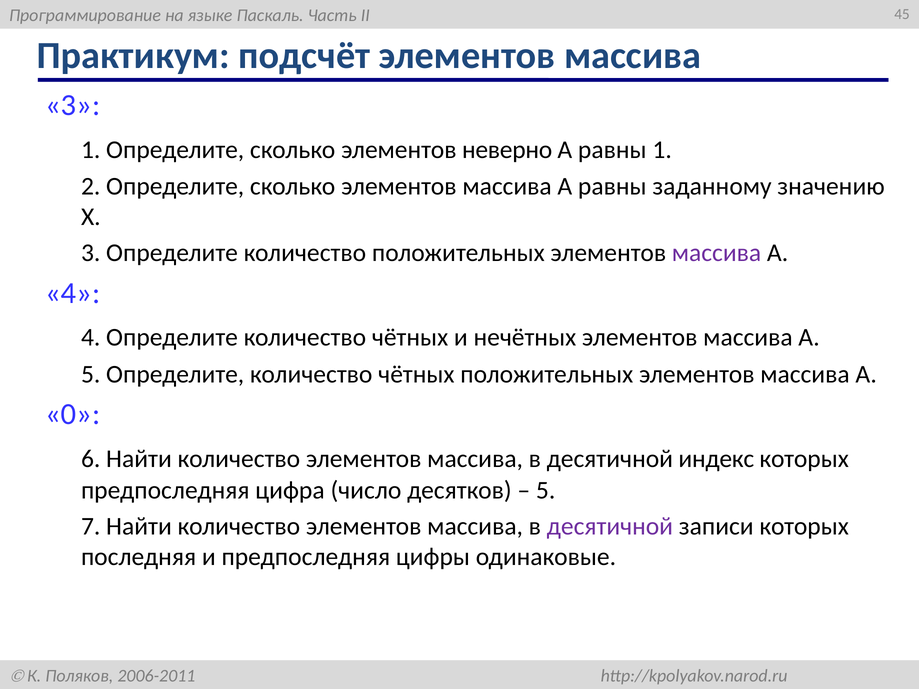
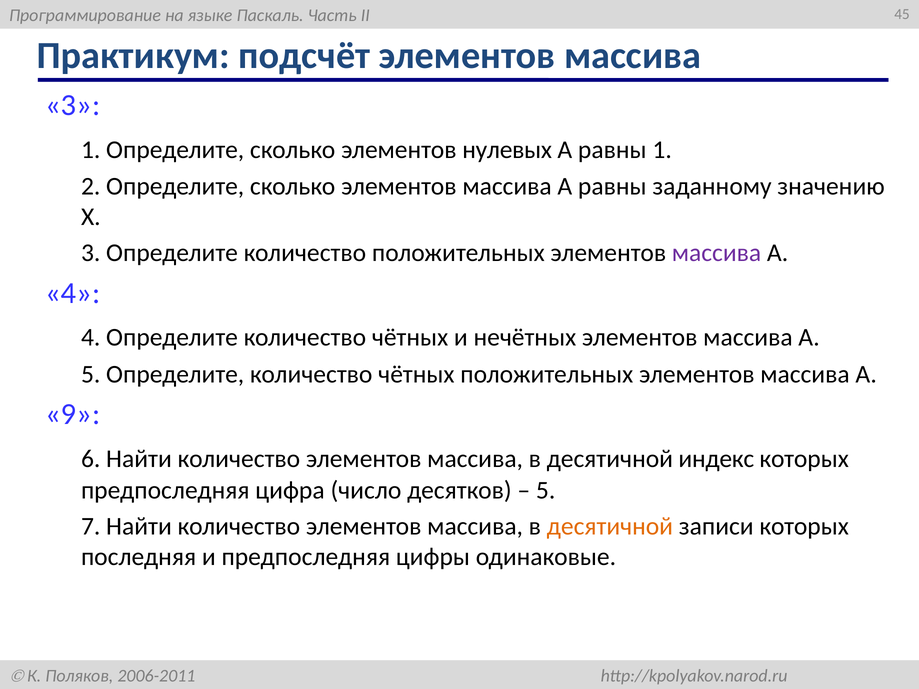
неверно: неверно -> нулевых
0: 0 -> 9
десятичной at (610, 526) colour: purple -> orange
